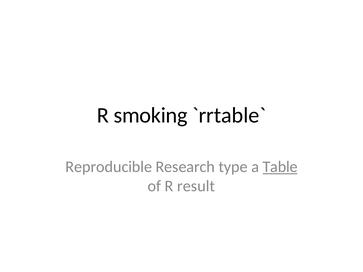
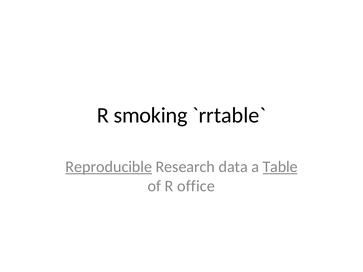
Reproducible underline: none -> present
type: type -> data
result: result -> office
